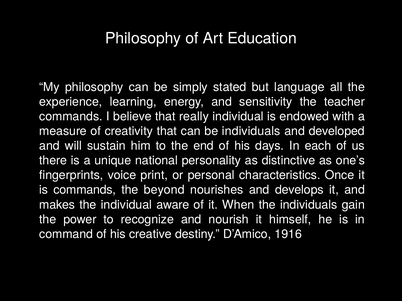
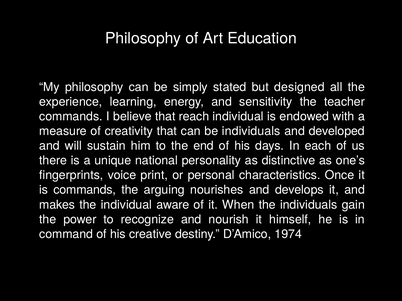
language: language -> designed
really: really -> reach
beyond: beyond -> arguing
1916: 1916 -> 1974
